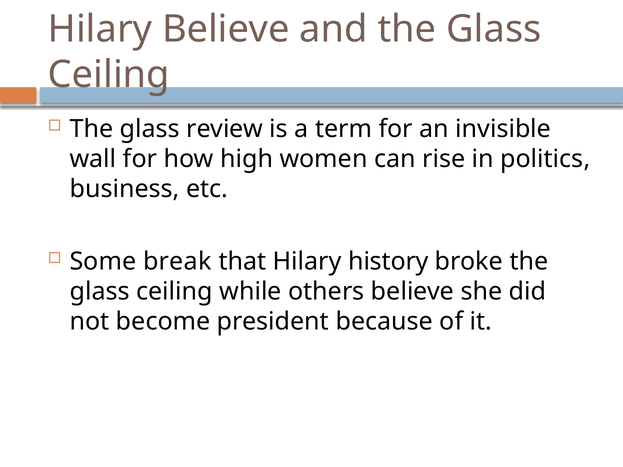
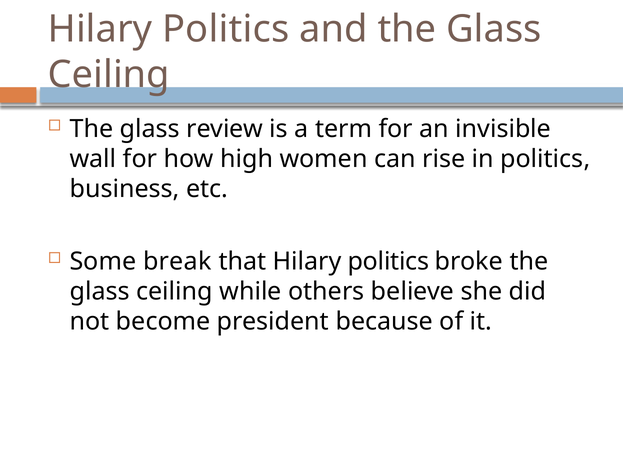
Believe at (226, 29): Believe -> Politics
that Hilary history: history -> politics
